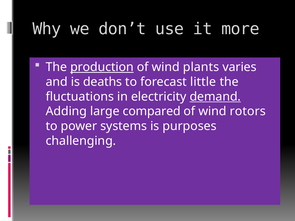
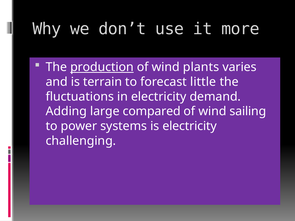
deaths: deaths -> terrain
demand underline: present -> none
rotors: rotors -> sailing
is purposes: purposes -> electricity
